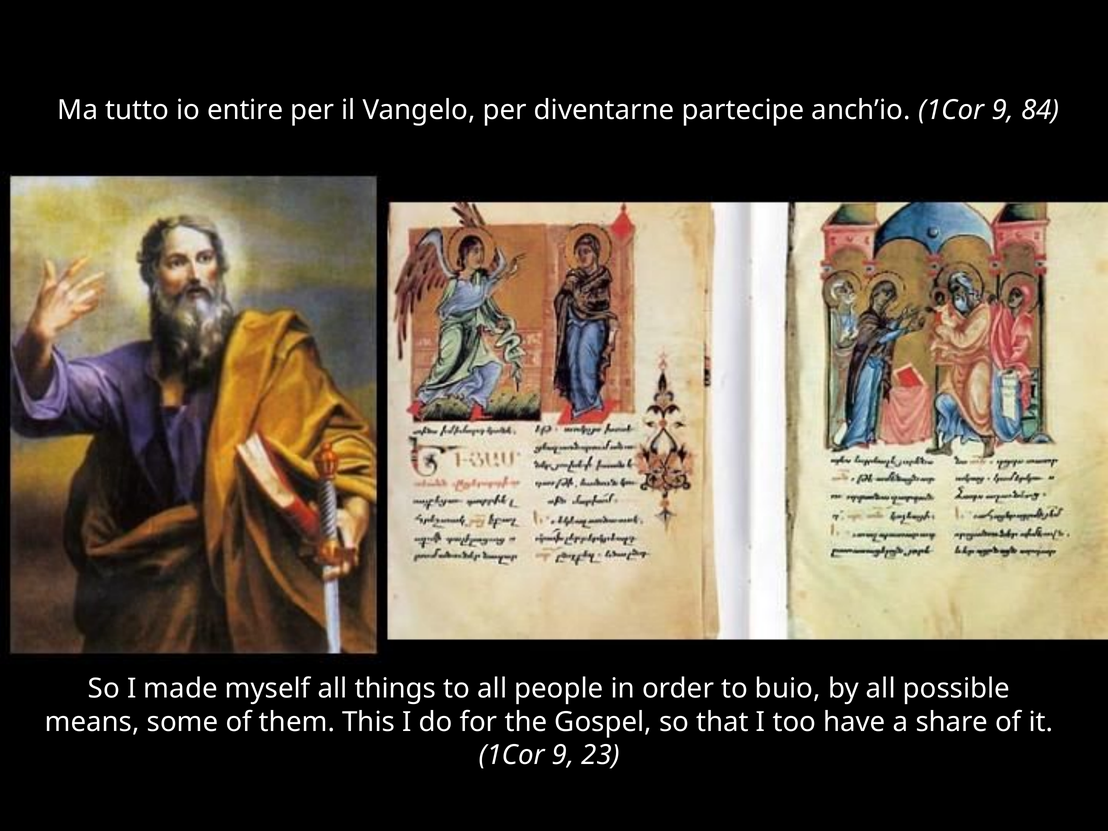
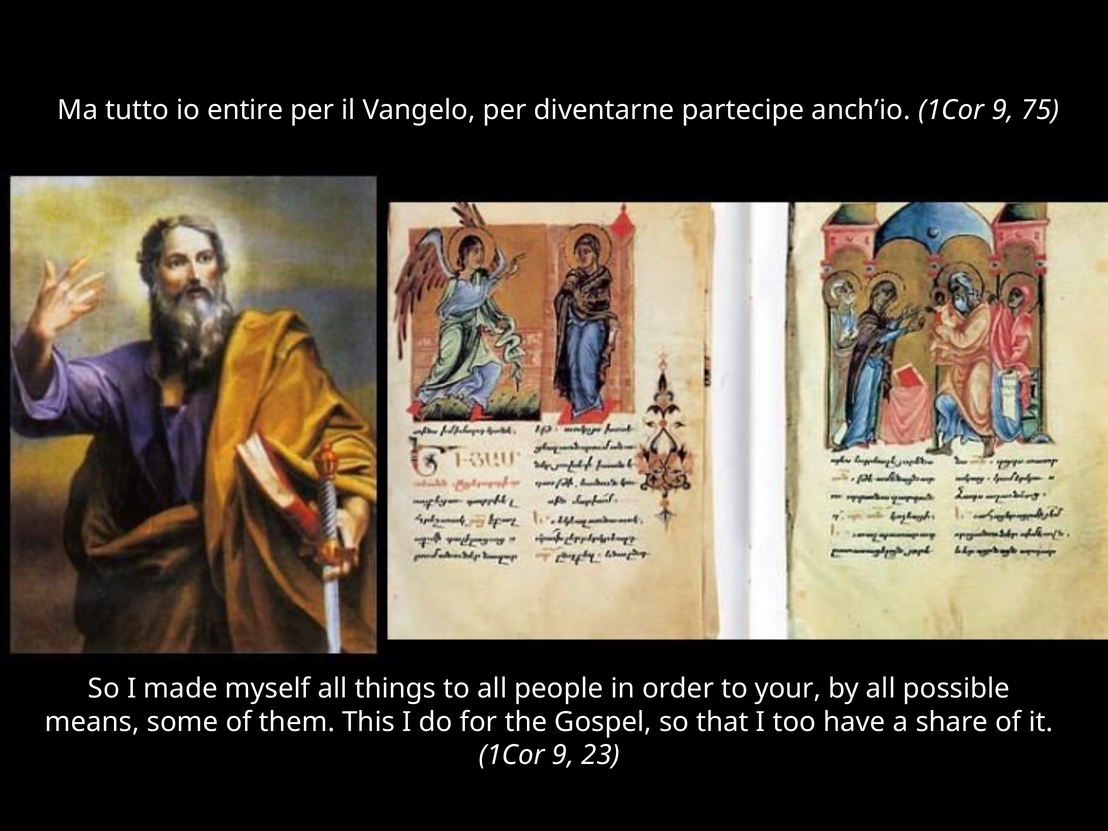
84: 84 -> 75
buio: buio -> your
